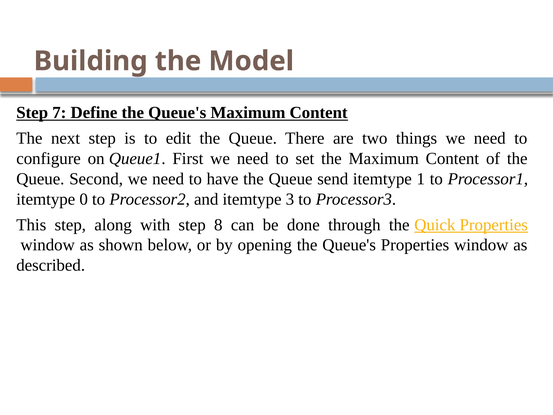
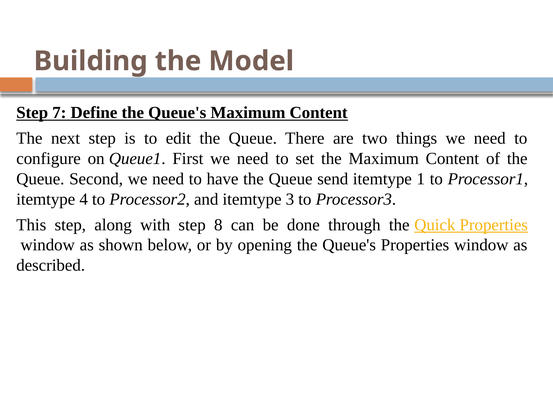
0: 0 -> 4
